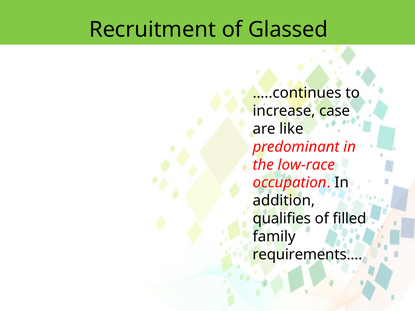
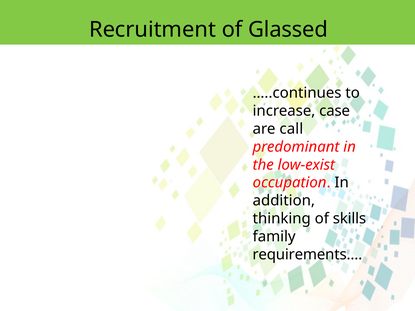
like: like -> call
low-race: low-race -> low-exist
qualifies: qualifies -> thinking
filled: filled -> skills
